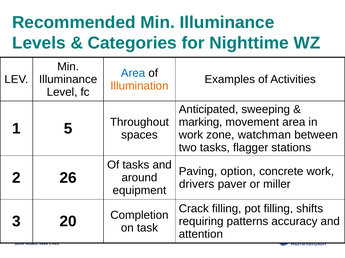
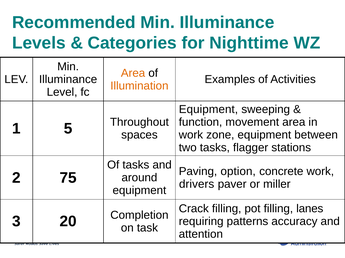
Area at (133, 73) colour: blue -> orange
Anticipated at (209, 110): Anticipated -> Equipment
marking: marking -> function
zone watchman: watchman -> equipment
26: 26 -> 75
shifts: shifts -> lanes
